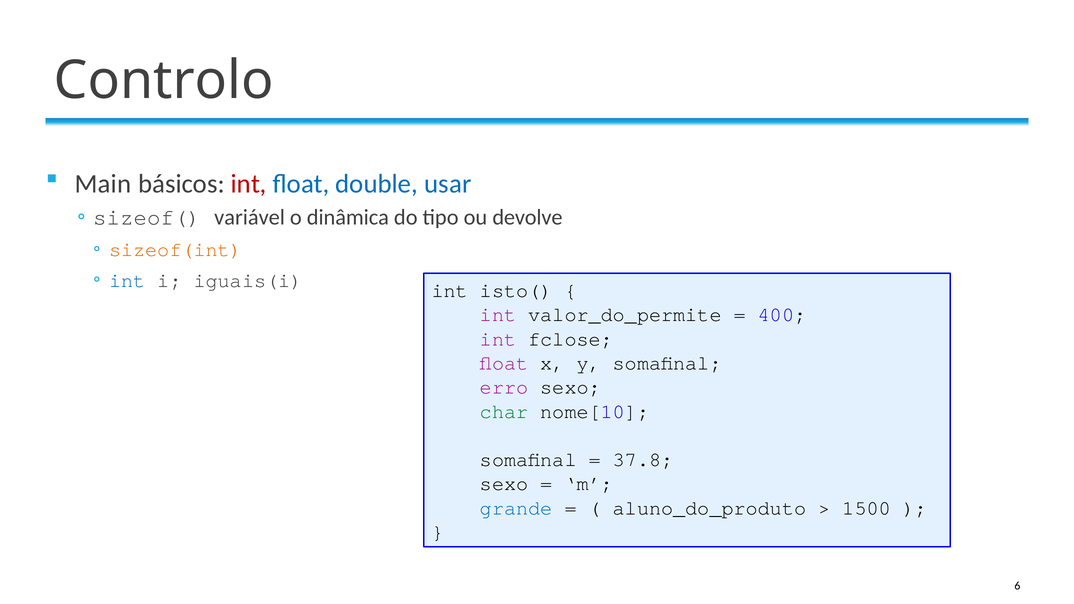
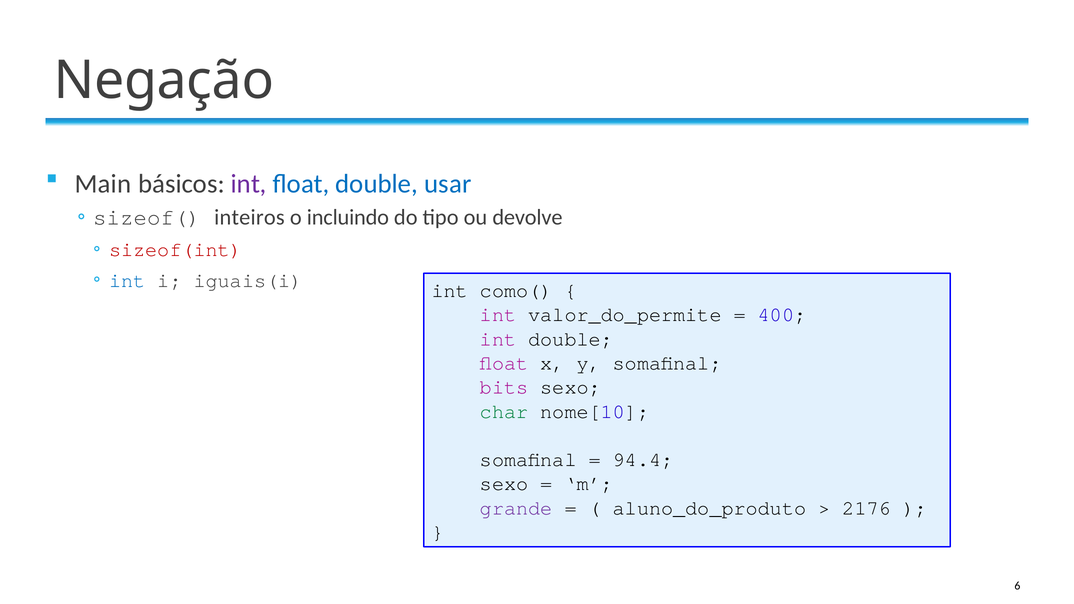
Controlo: Controlo -> Negação
int at (249, 184) colour: red -> purple
variável: variável -> inteiros
dinâmica: dinâmica -> incluindo
sizeof(int colour: orange -> red
isto(: isto( -> como(
int fclose: fclose -> double
erro: erro -> bits
37.8: 37.8 -> 94.4
grande colour: blue -> purple
1500: 1500 -> 2176
